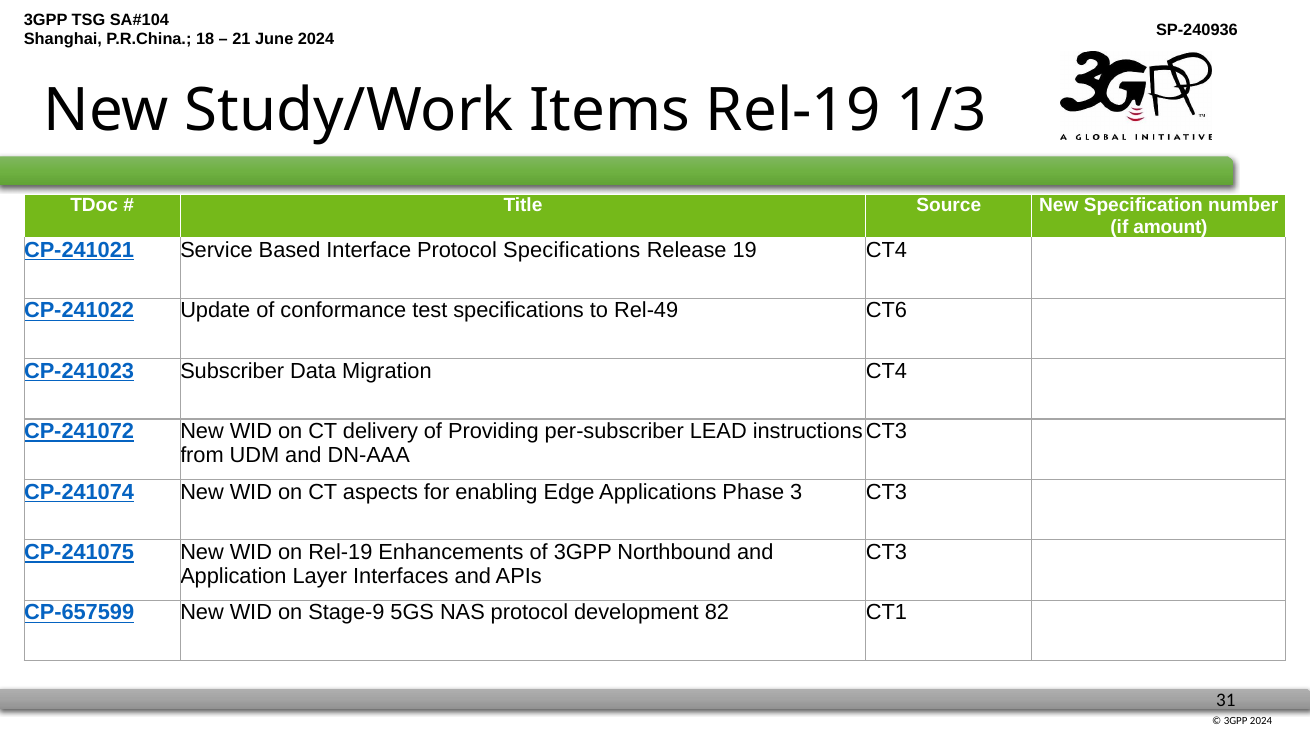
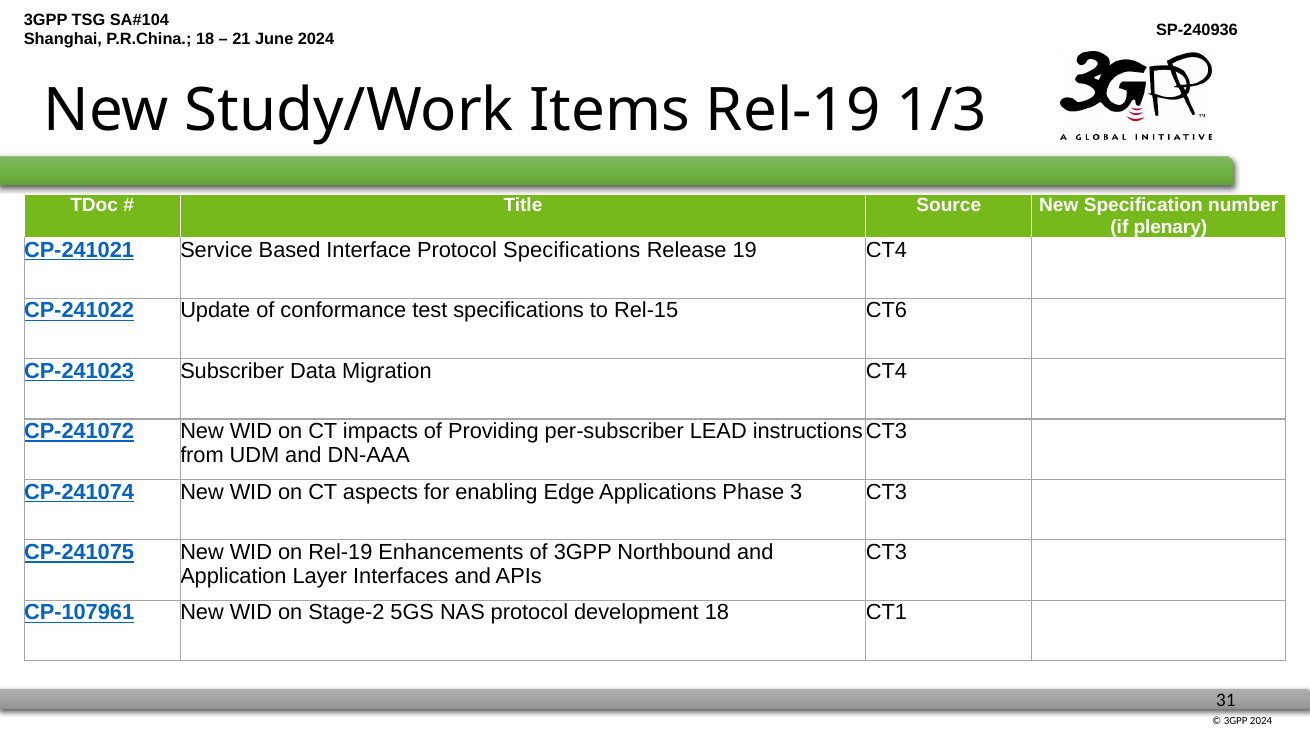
amount: amount -> plenary
Rel-49: Rel-49 -> Rel-15
delivery: delivery -> impacts
CP-657599: CP-657599 -> CP-107961
Stage-9: Stage-9 -> Stage-2
development 82: 82 -> 18
